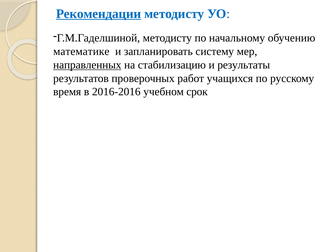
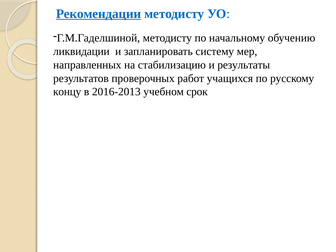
математике: математике -> ликвидации
направленных underline: present -> none
время: время -> концу
2016-2016: 2016-2016 -> 2016-2013
